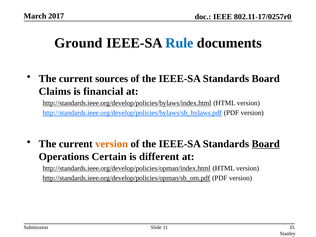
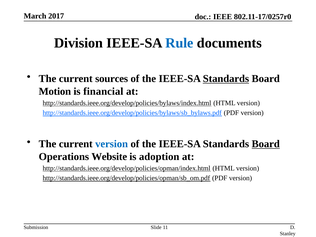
Ground: Ground -> Division
Standards at (226, 79) underline: none -> present
Claims: Claims -> Motion
version at (112, 144) colour: orange -> blue
Certain: Certain -> Website
different: different -> adoption
